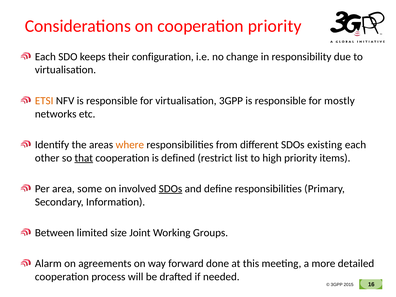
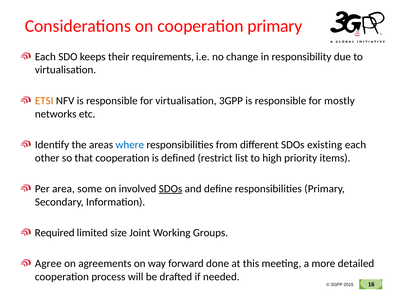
cooperation priority: priority -> primary
configuration: configuration -> requirements
where colour: orange -> blue
that underline: present -> none
Between: Between -> Required
Alarm: Alarm -> Agree
